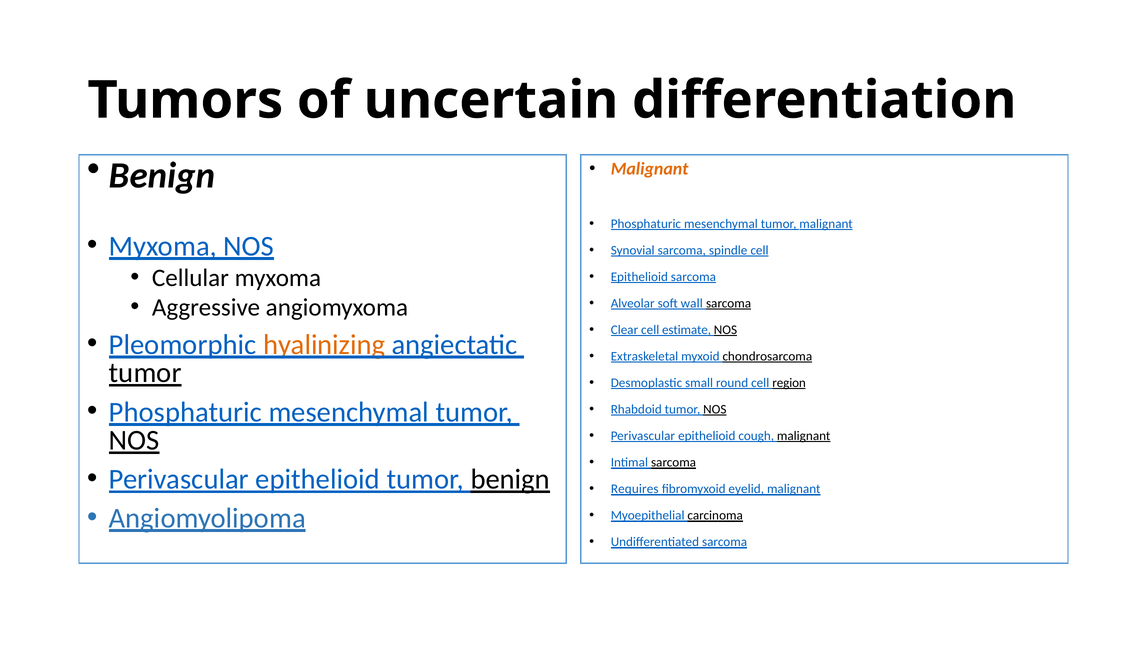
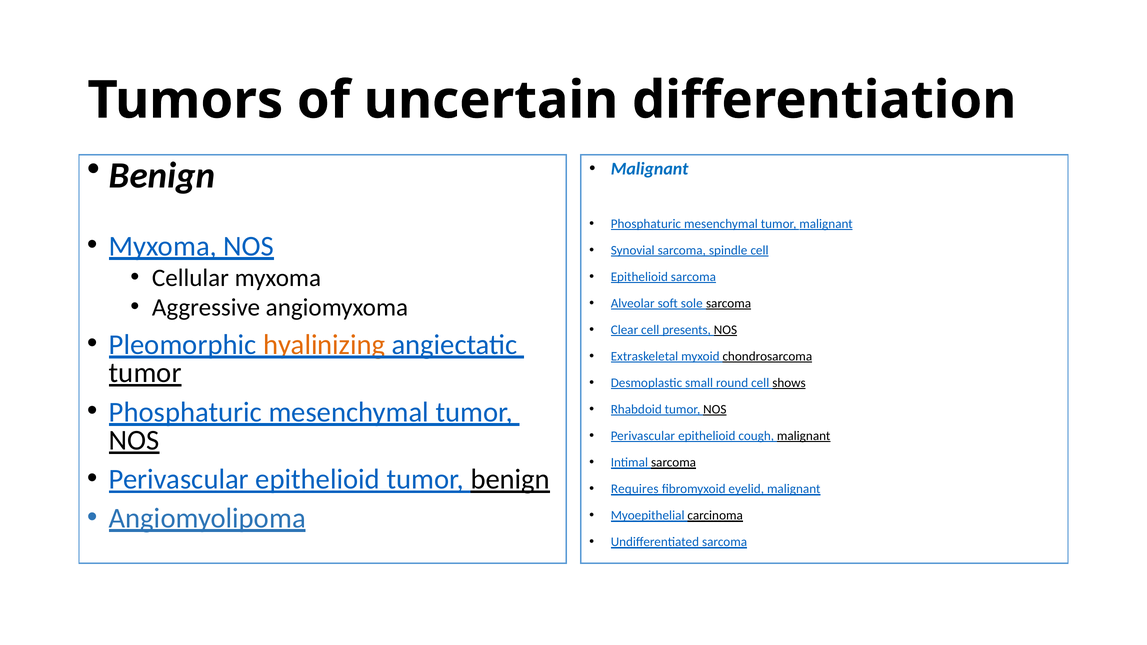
Malignant at (650, 169) colour: orange -> blue
wall: wall -> sole
estimate: estimate -> presents
region: region -> shows
